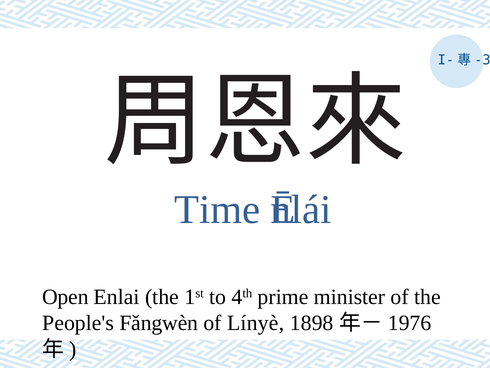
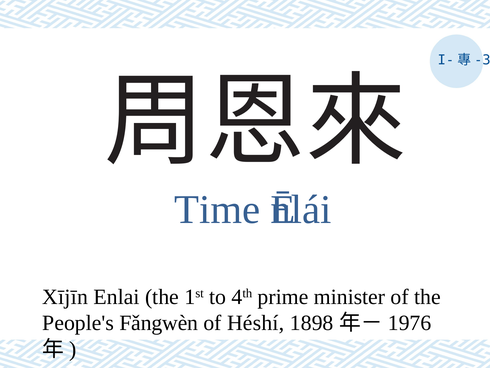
Open: Open -> Xījīn
Línyè: Línyè -> Héshí
